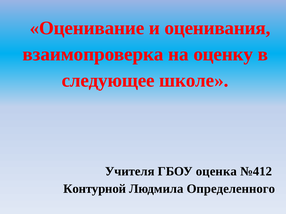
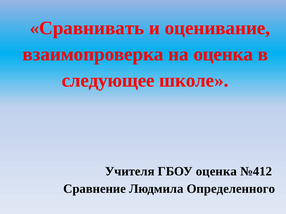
Оценивание: Оценивание -> Сравнивать
оценивания: оценивания -> оценивание
на оценку: оценку -> оценка
Контурной: Контурной -> Сравнение
